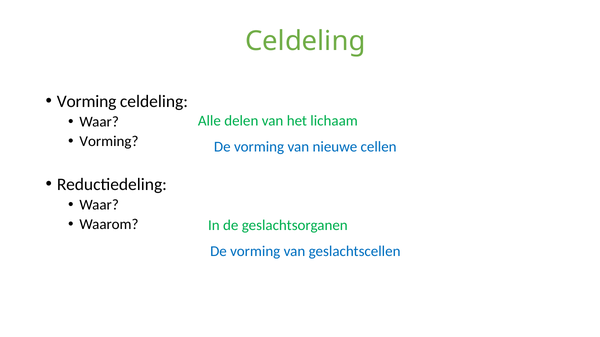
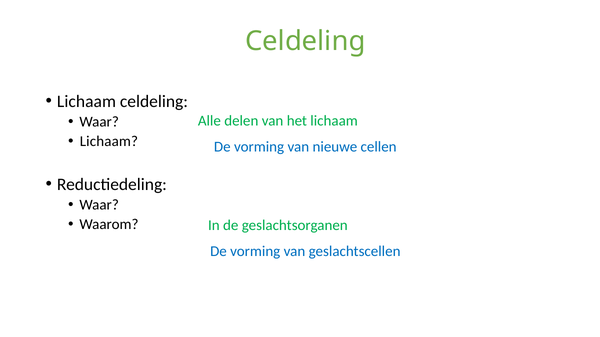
Vorming at (87, 101): Vorming -> Lichaam
Vorming at (109, 141): Vorming -> Lichaam
